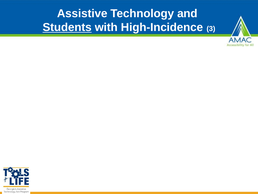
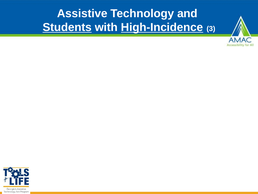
High-Incidence underline: none -> present
